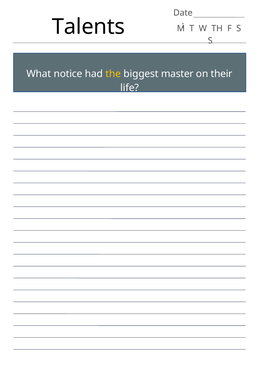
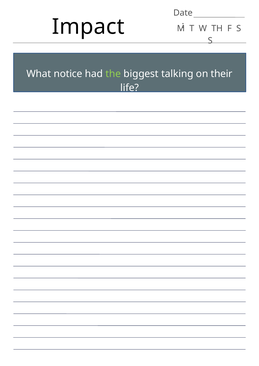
Talents: Talents -> Impact
the colour: yellow -> light green
master: master -> talking
